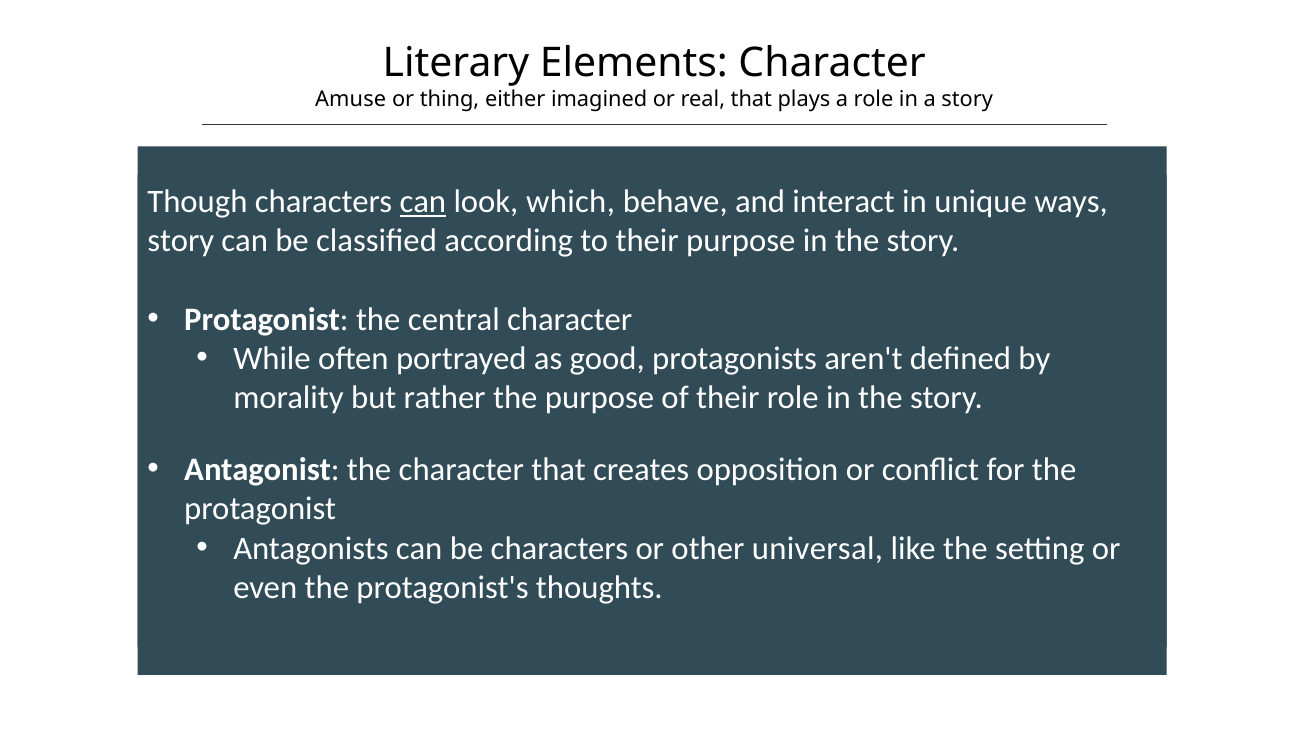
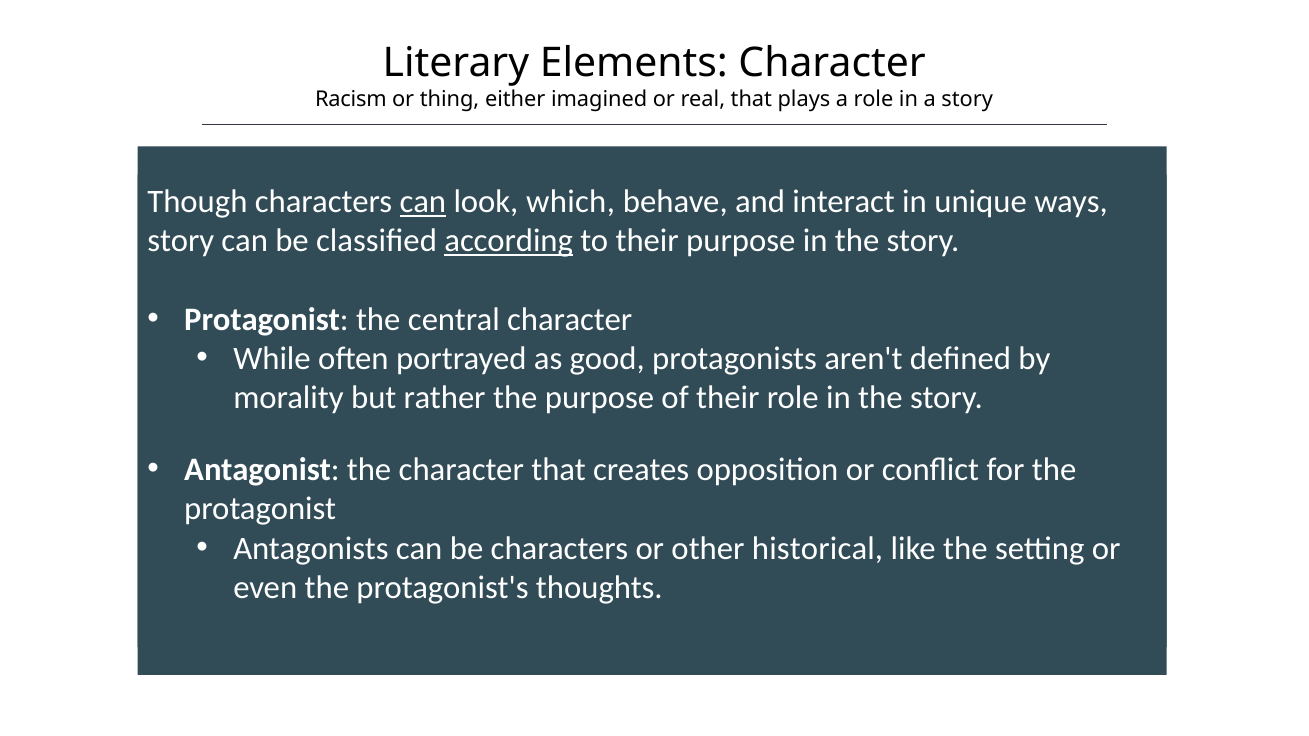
Amuse: Amuse -> Racism
according underline: none -> present
universal: universal -> historical
